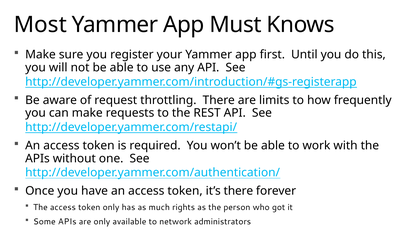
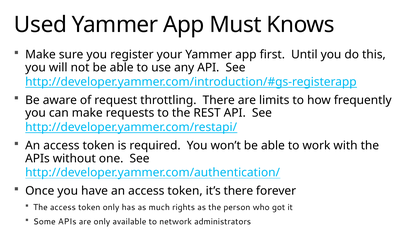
Most: Most -> Used
